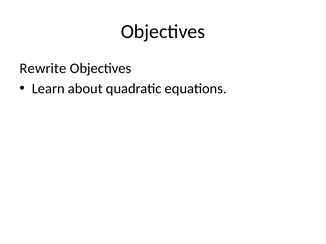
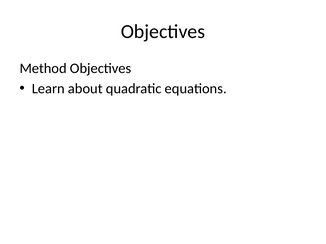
Rewrite: Rewrite -> Method
